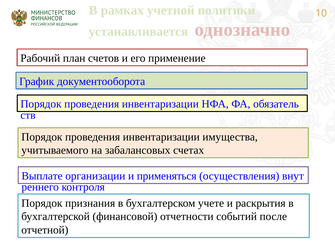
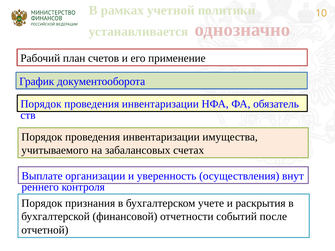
применяться: применяться -> уверенность
